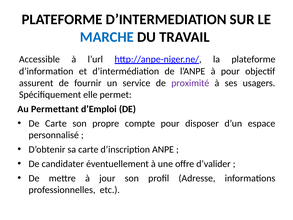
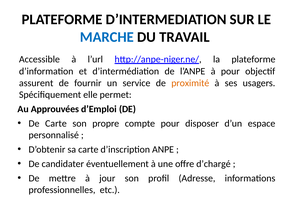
proximité colour: purple -> orange
Permettant: Permettant -> Approuvées
d’valider: d’valider -> d’chargé
